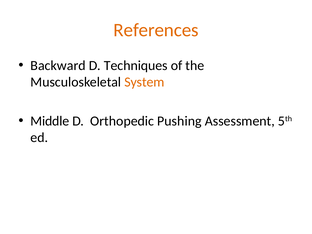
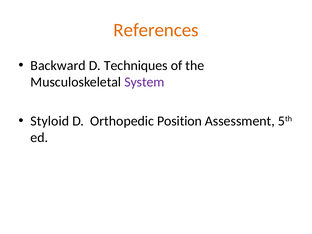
System colour: orange -> purple
Middle: Middle -> Styloid
Pushing: Pushing -> Position
